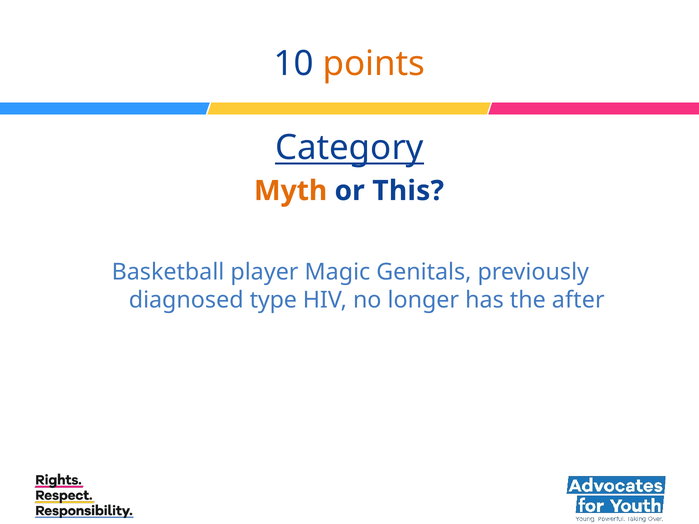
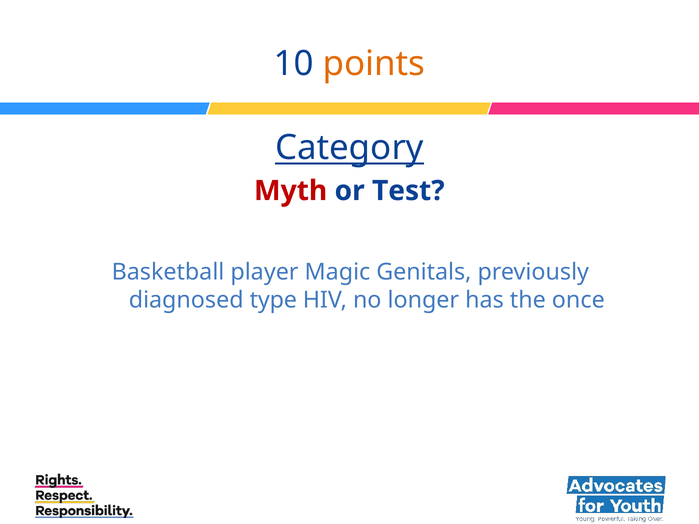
Myth colour: orange -> red
This: This -> Test
after: after -> once
